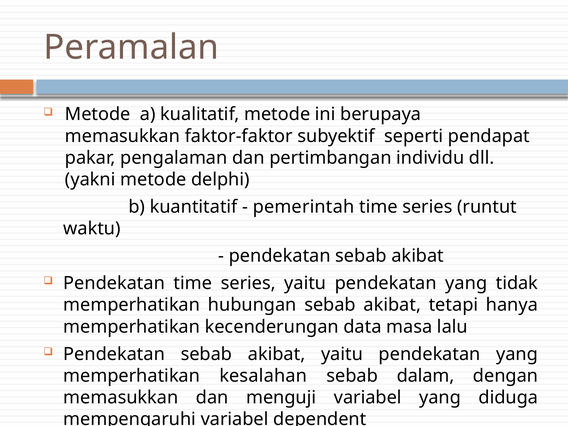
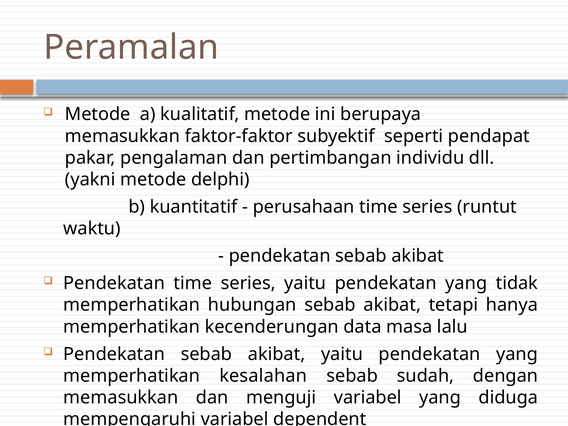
pemerintah: pemerintah -> perusahaan
dalam: dalam -> sudah
